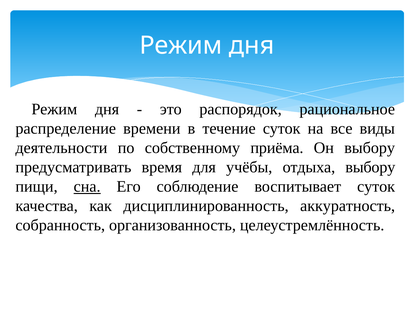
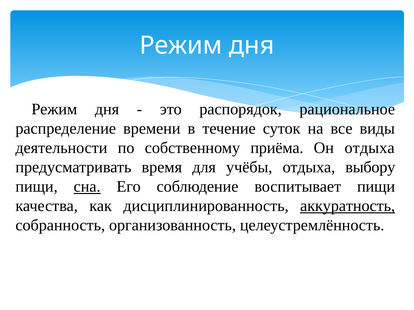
Он выбору: выбору -> отдыха
воспитывает суток: суток -> пищи
аккуратность underline: none -> present
